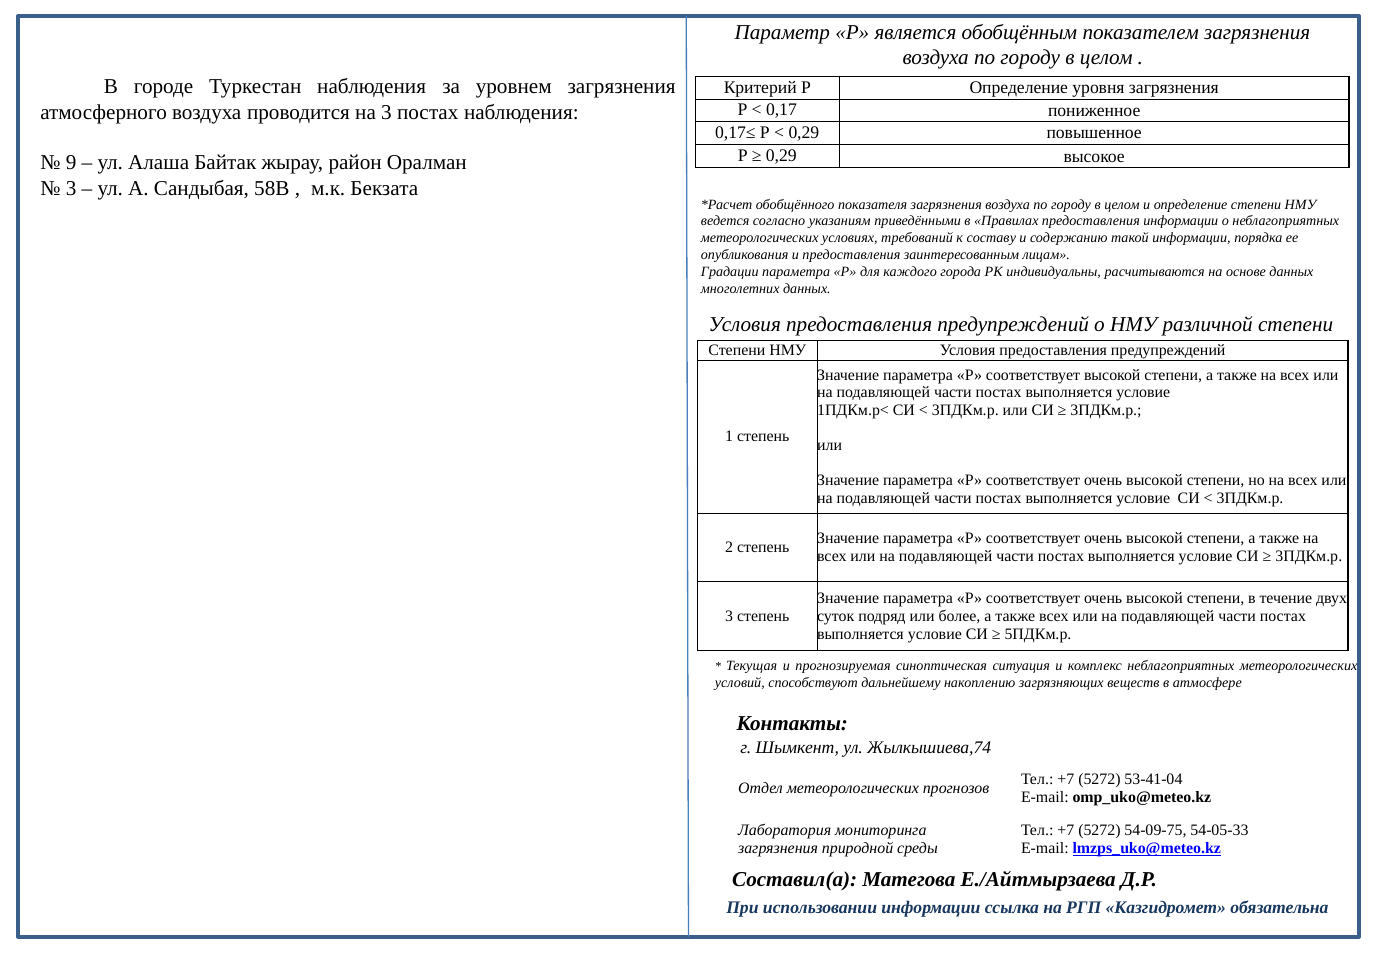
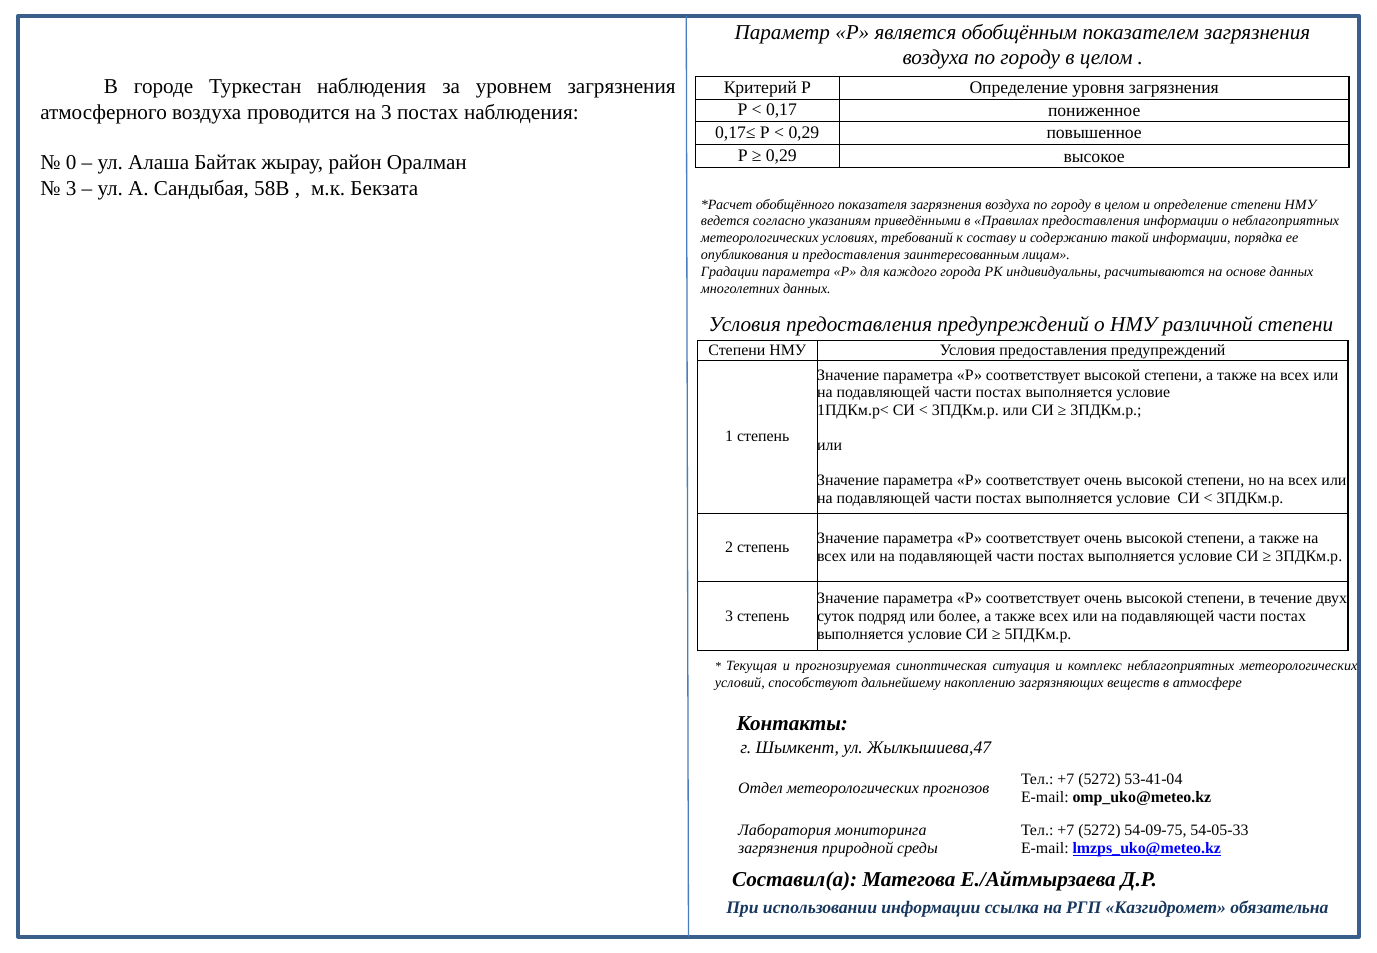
9: 9 -> 0
Жылкышиева,74: Жылкышиева,74 -> Жылкышиева,47
